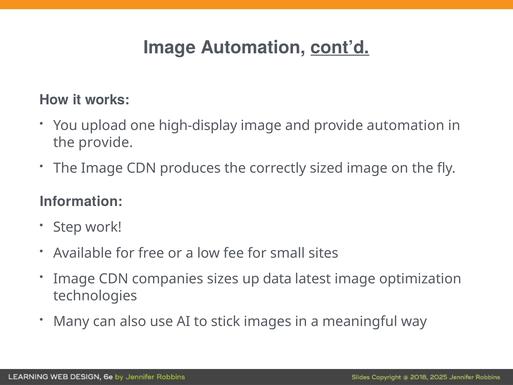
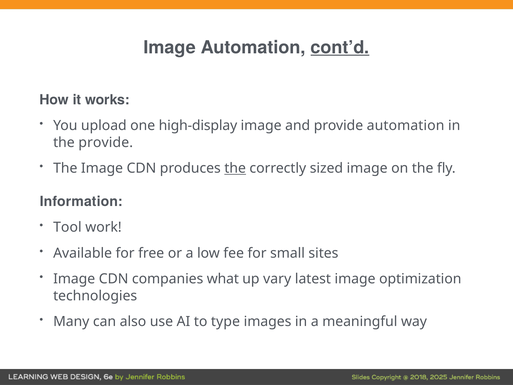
the at (235, 168) underline: none -> present
Step: Step -> Tool
sizes: sizes -> what
data: data -> vary
stick: stick -> type
